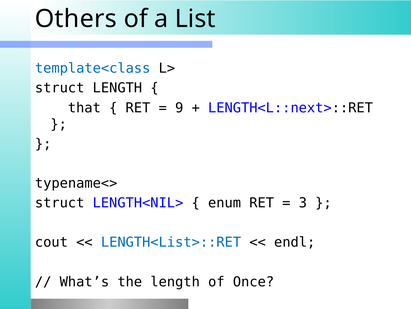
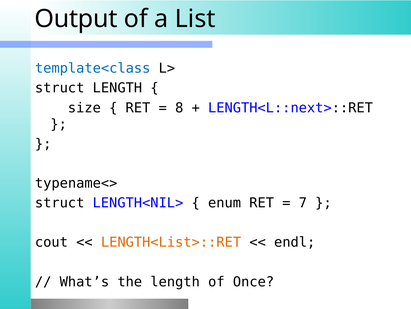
Others: Others -> Output
that: that -> size
9: 9 -> 8
3: 3 -> 7
LENGTH<List>::RET colour: blue -> orange
